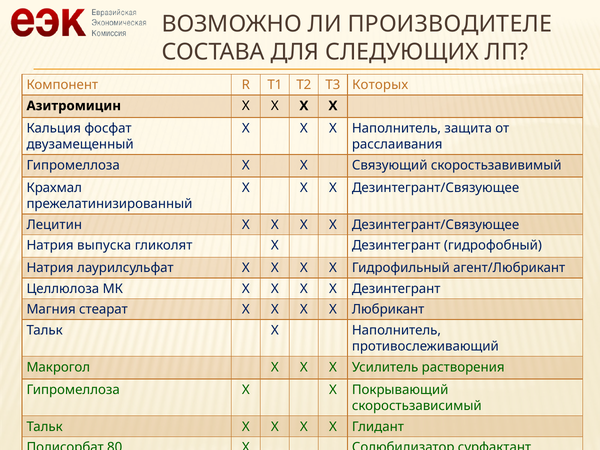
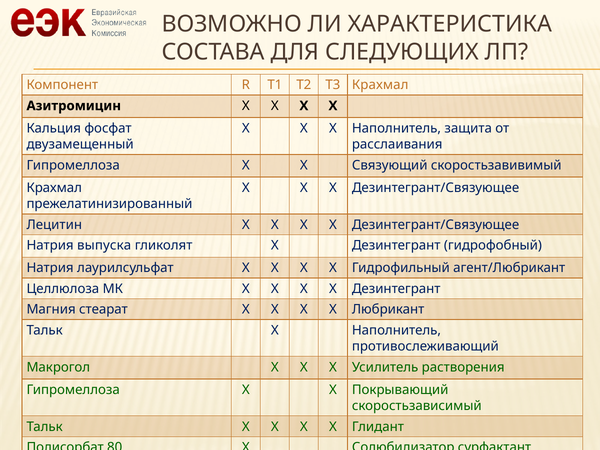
ПРОИЗВОДИТЕЛЕ: ПРОИЗВОДИТЕЛЕ -> ХАРАКТЕРИСТИКА
Т3 Которых: Которых -> Крахмал
